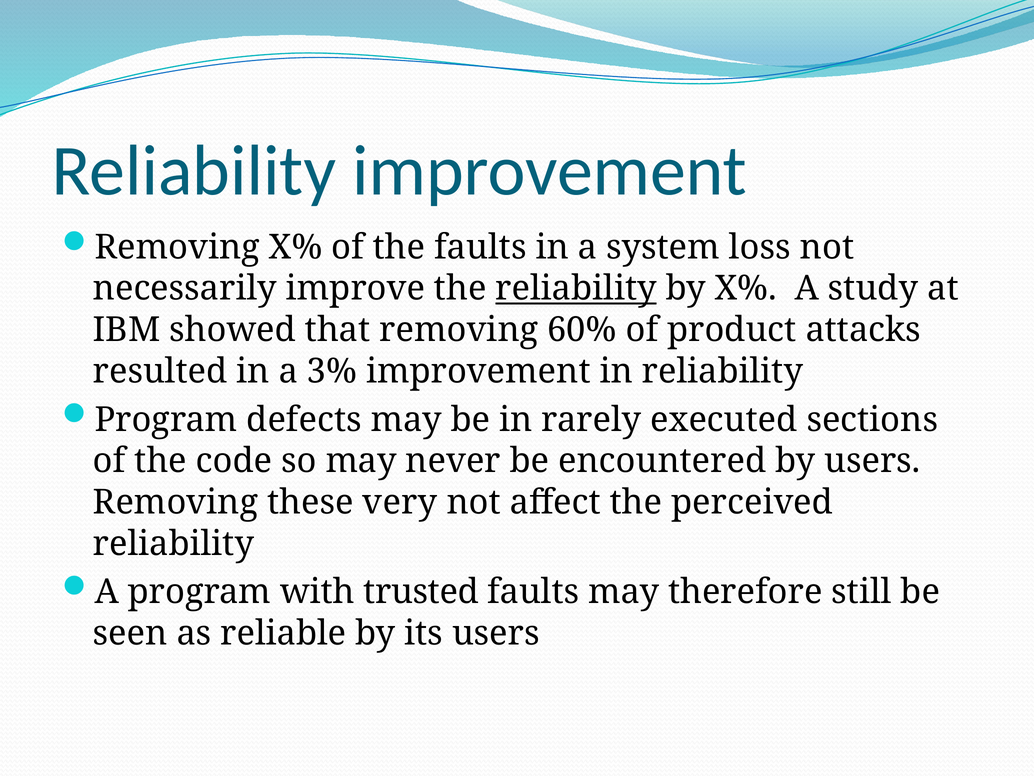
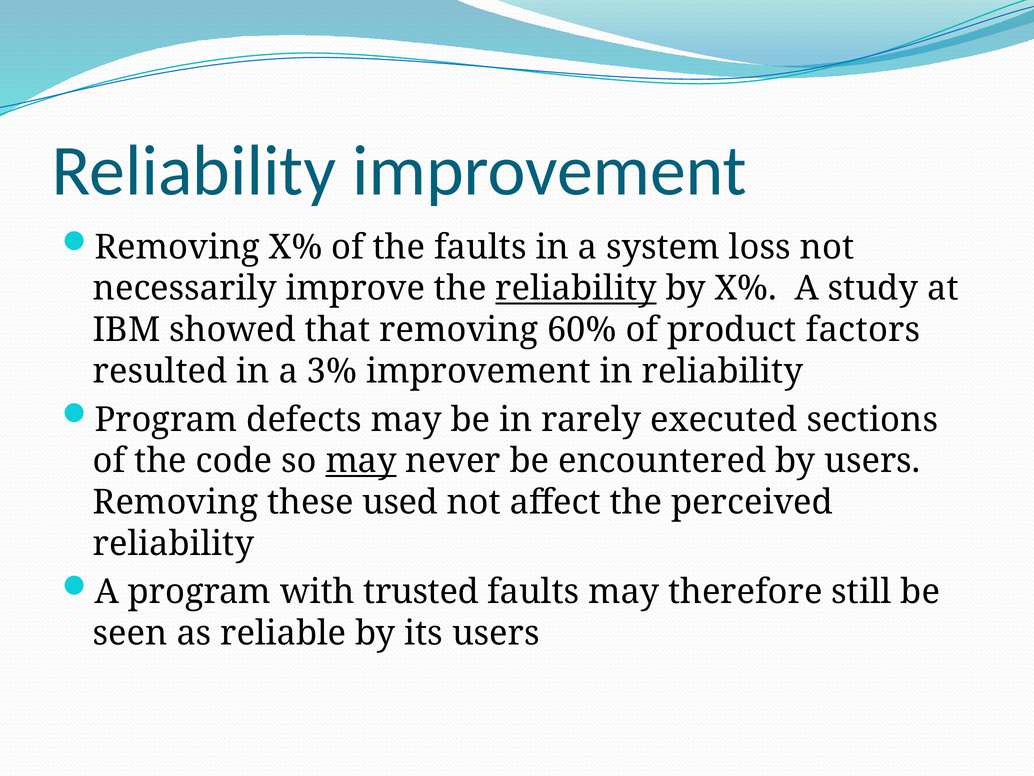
attacks: attacks -> factors
may at (361, 461) underline: none -> present
very: very -> used
